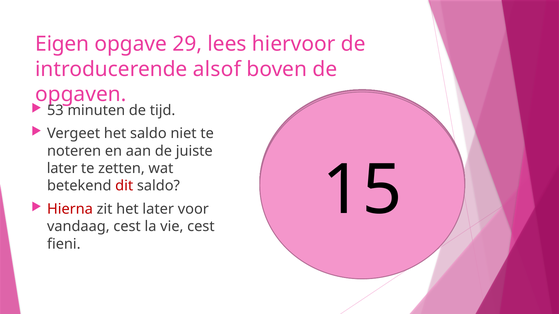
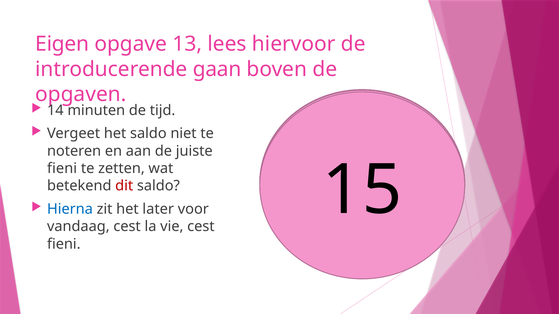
opgave 29: 29 -> 13
alsof: alsof -> gaan
53 at (55, 110): 53 -> 14
later at (62, 169): later -> fieni
Hierna colour: red -> blue
